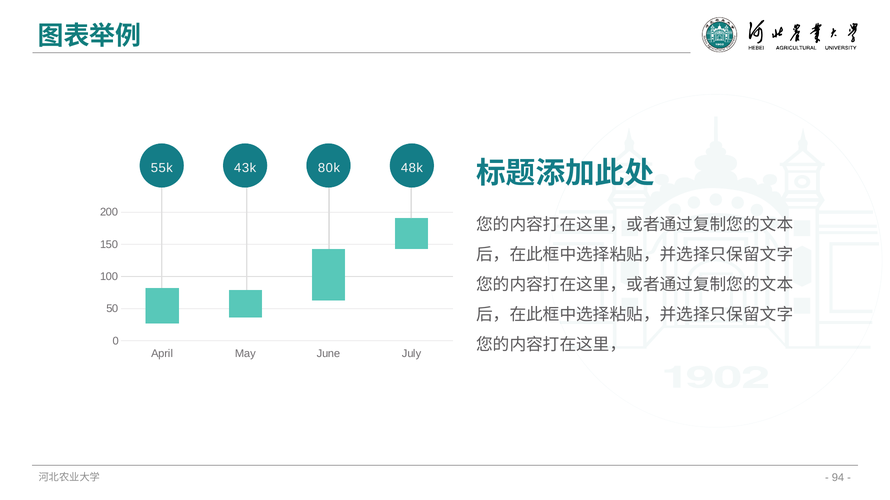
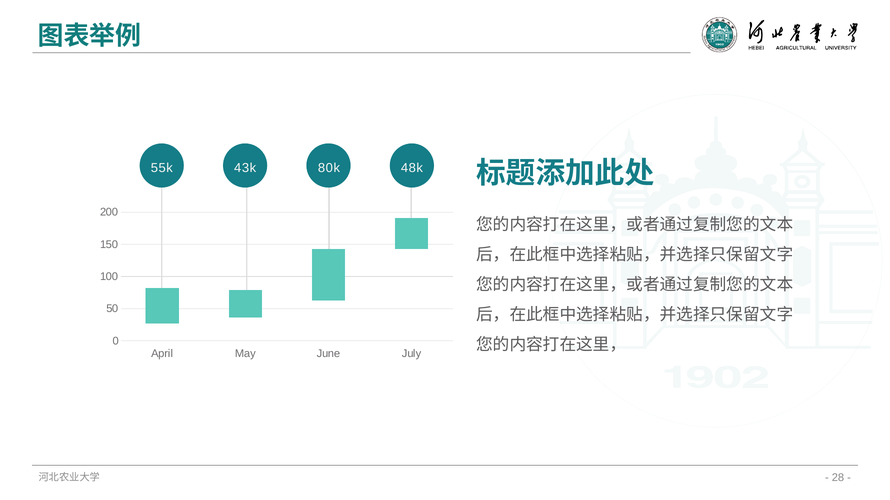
94: 94 -> 28
